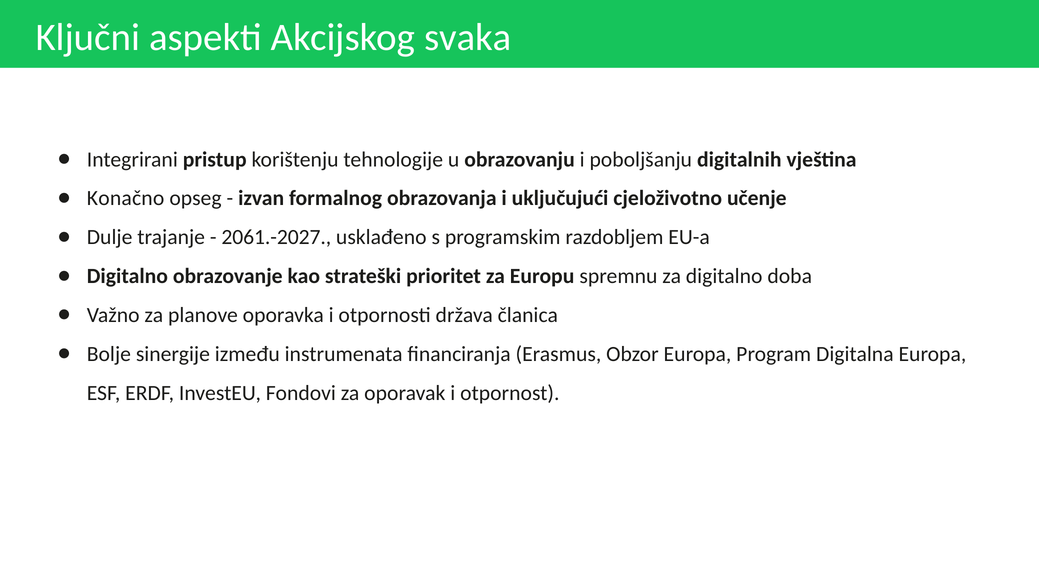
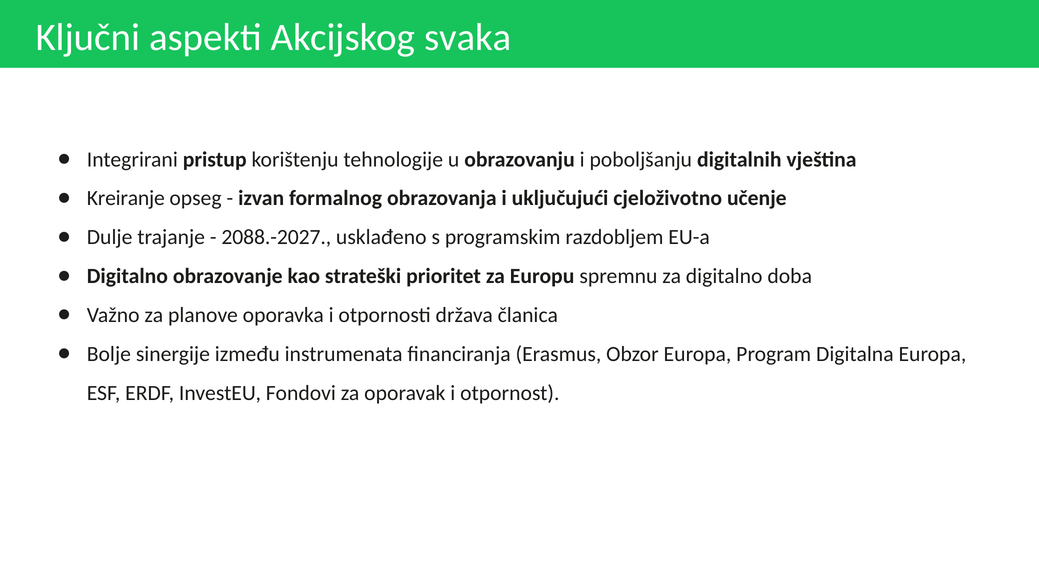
Konačno: Konačno -> Kreiranje
2061.-2027: 2061.-2027 -> 2088.-2027
